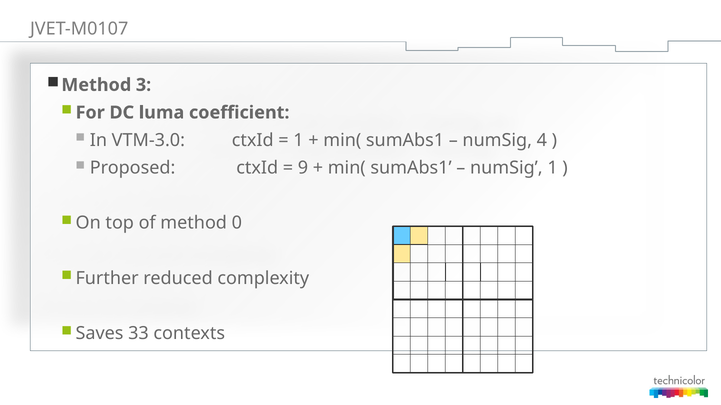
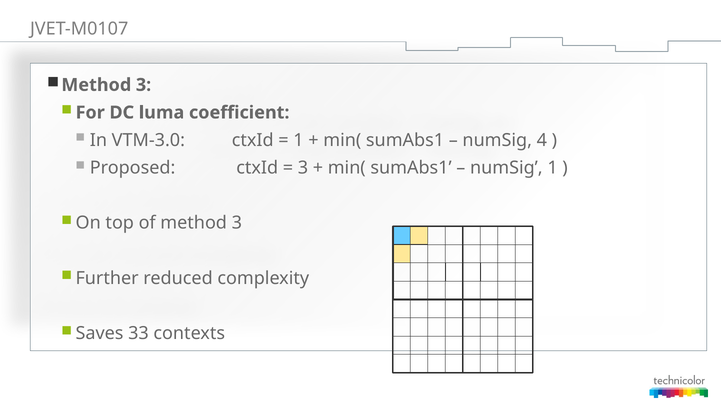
9 at (303, 168): 9 -> 3
of method 0: 0 -> 3
